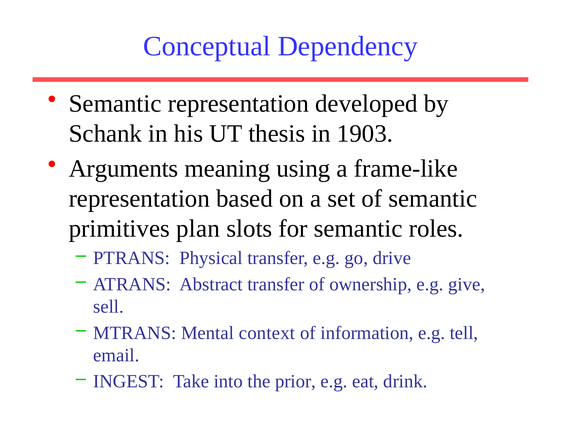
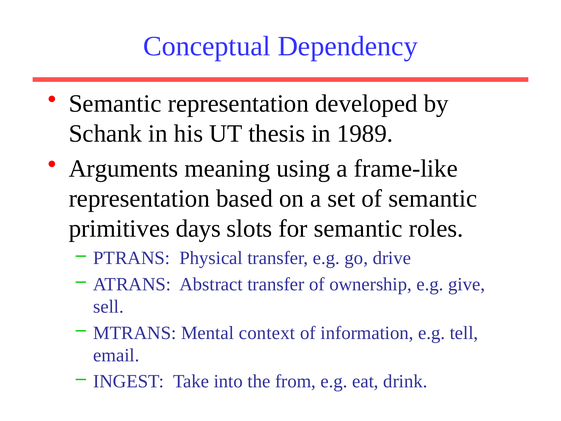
1903: 1903 -> 1989
plan: plan -> days
prior: prior -> from
